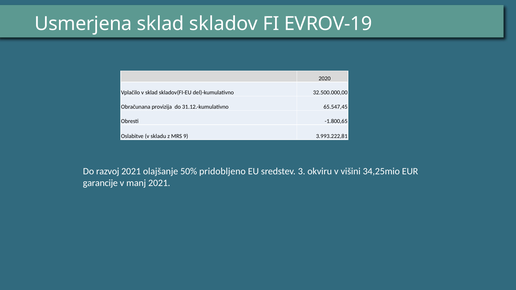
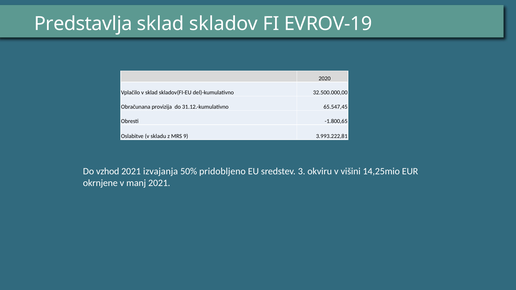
Usmerjena: Usmerjena -> Predstavlja
razvoj: razvoj -> vzhod
olajšanje: olajšanje -> izvajanja
34,25mio: 34,25mio -> 14,25mio
garancije: garancije -> okrnjene
